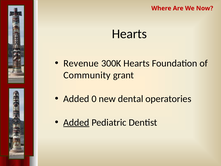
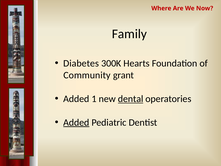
Hearts at (129, 34): Hearts -> Family
Revenue: Revenue -> Diabetes
0: 0 -> 1
dental underline: none -> present
